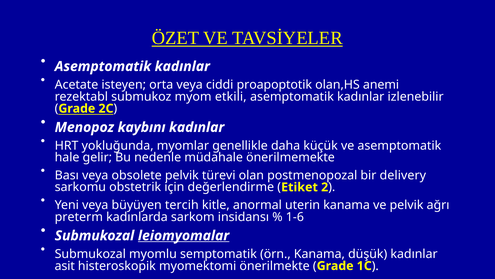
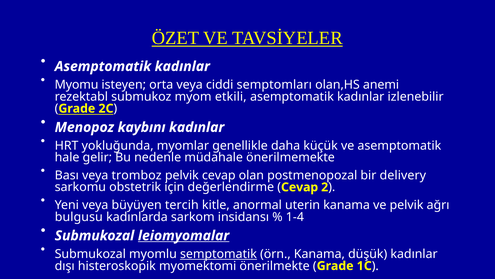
Acetate: Acetate -> Myomu
proapoptotik: proapoptotik -> semptomları
obsolete: obsolete -> tromboz
pelvik türevi: türevi -> cevap
Etiket at (299, 187): Etiket -> Cevap
preterm: preterm -> bulgusu
1-6: 1-6 -> 1-4
semptomatik underline: none -> present
asit: asit -> dışı
